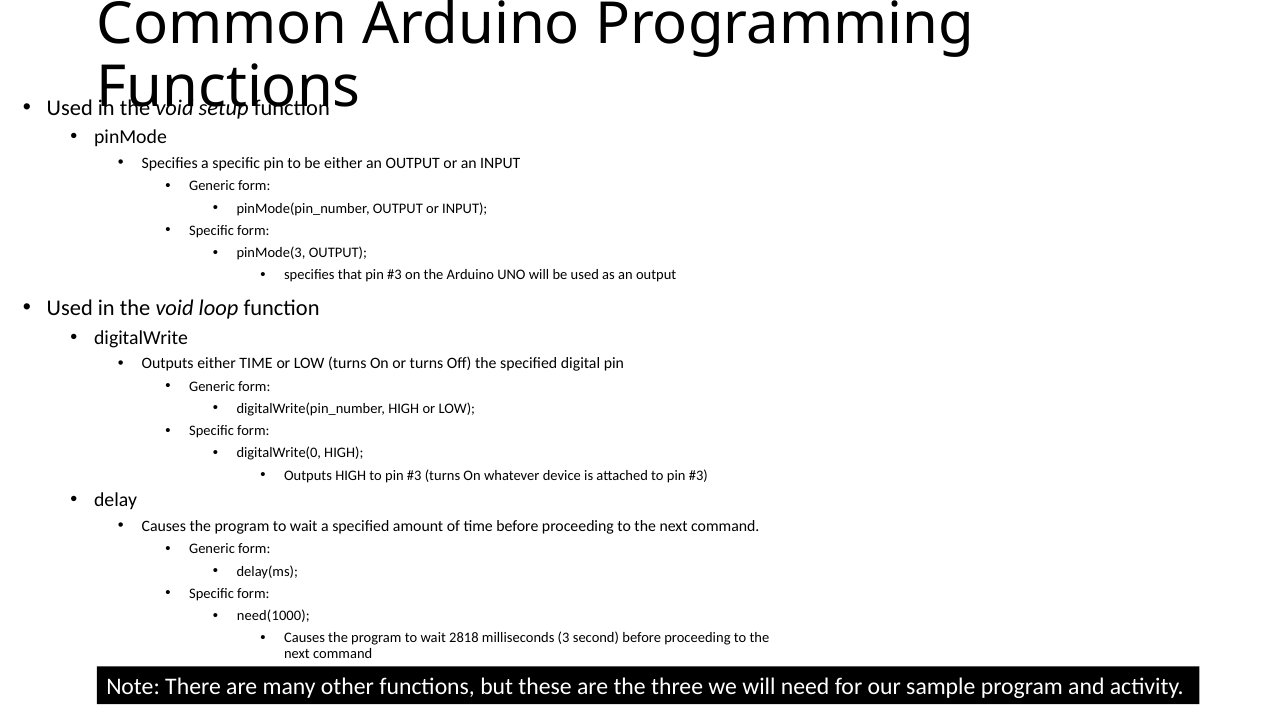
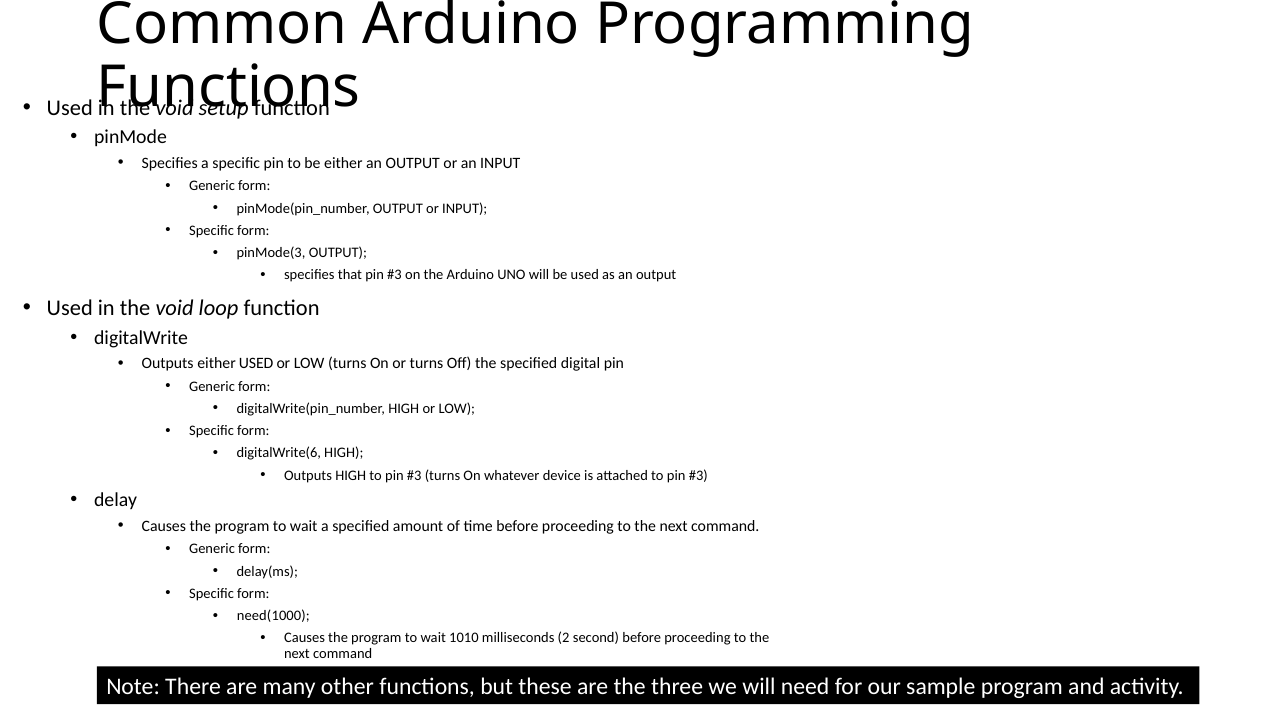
either TIME: TIME -> USED
digitalWrite(0: digitalWrite(0 -> digitalWrite(6
2818: 2818 -> 1010
3: 3 -> 2
